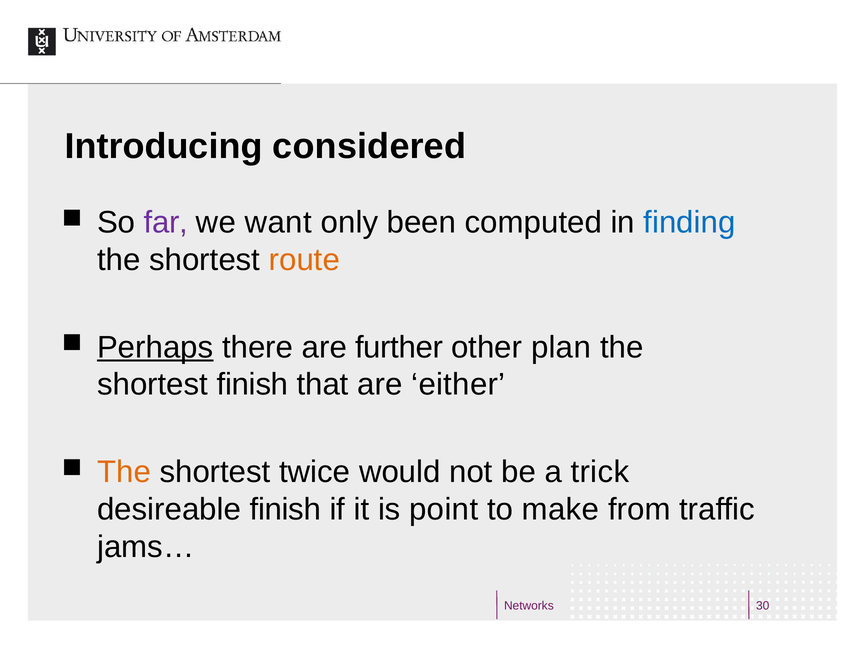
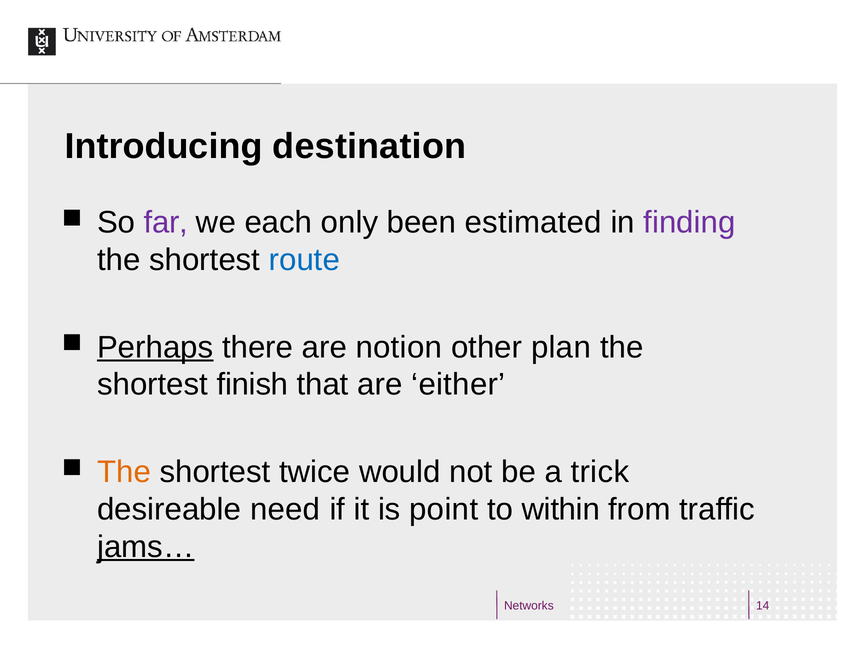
considered: considered -> destination
want: want -> each
computed: computed -> estimated
finding colour: blue -> purple
route colour: orange -> blue
further: further -> notion
desireable finish: finish -> need
make: make -> within
jams… underline: none -> present
30: 30 -> 14
